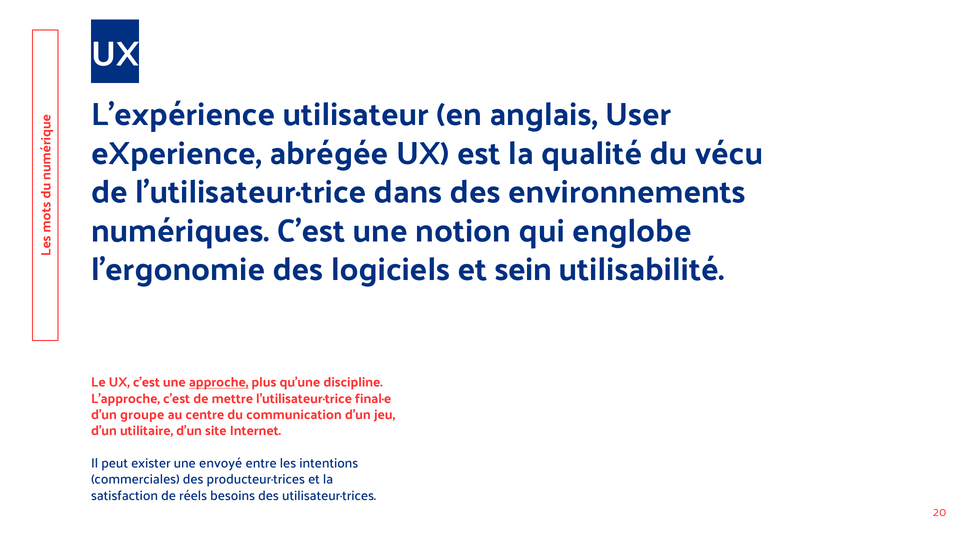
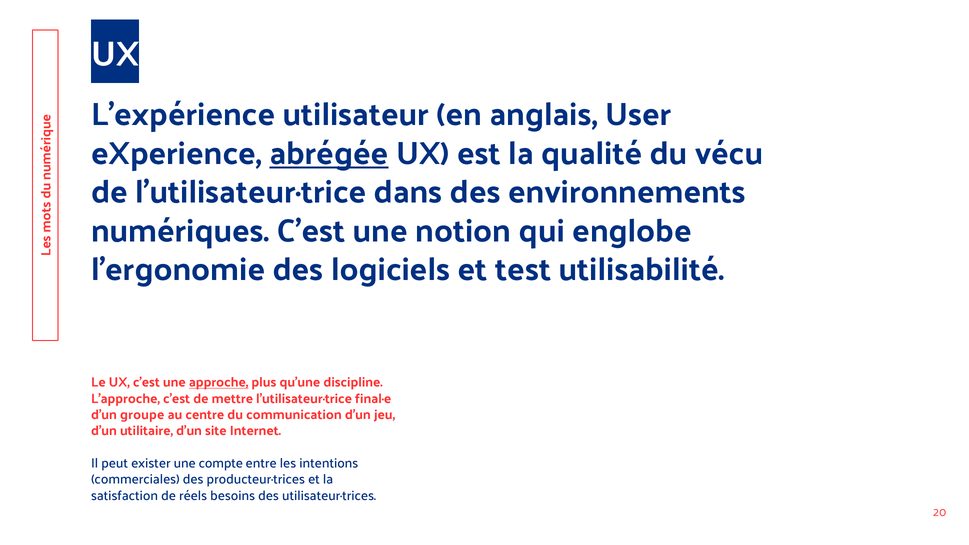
abrégée underline: none -> present
sein: sein -> test
envoyé: envoyé -> compte
